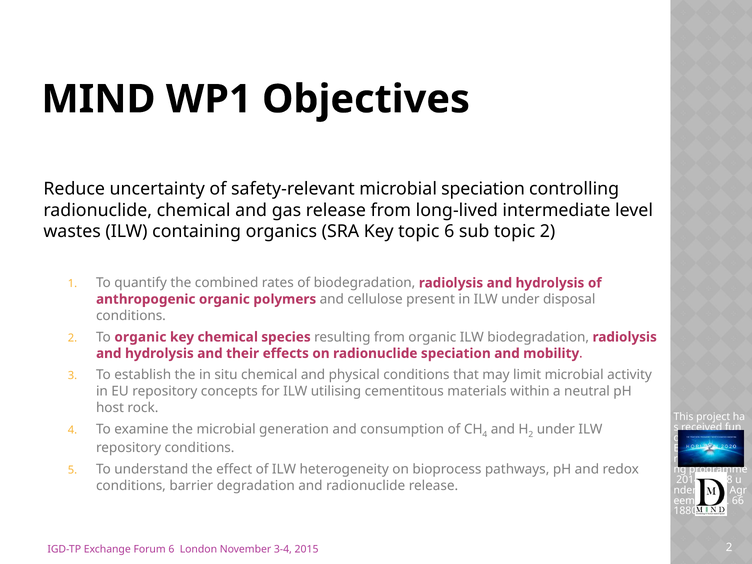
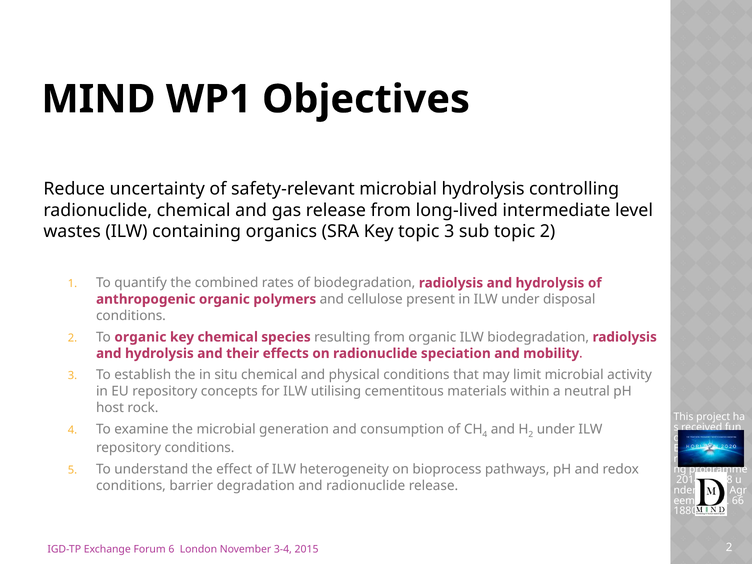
microbial speciation: speciation -> hydrolysis
topic 6: 6 -> 3
